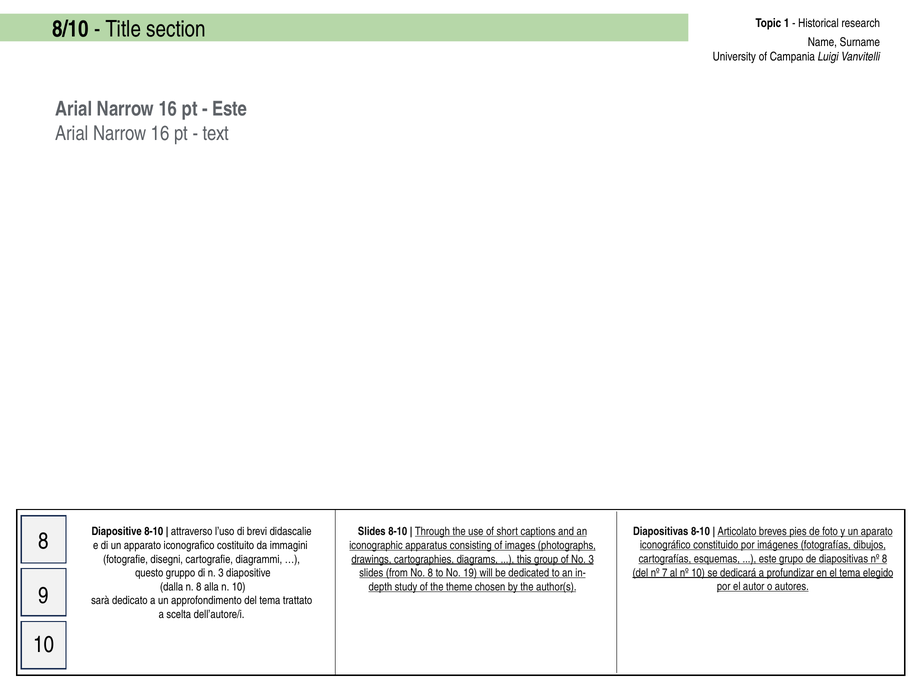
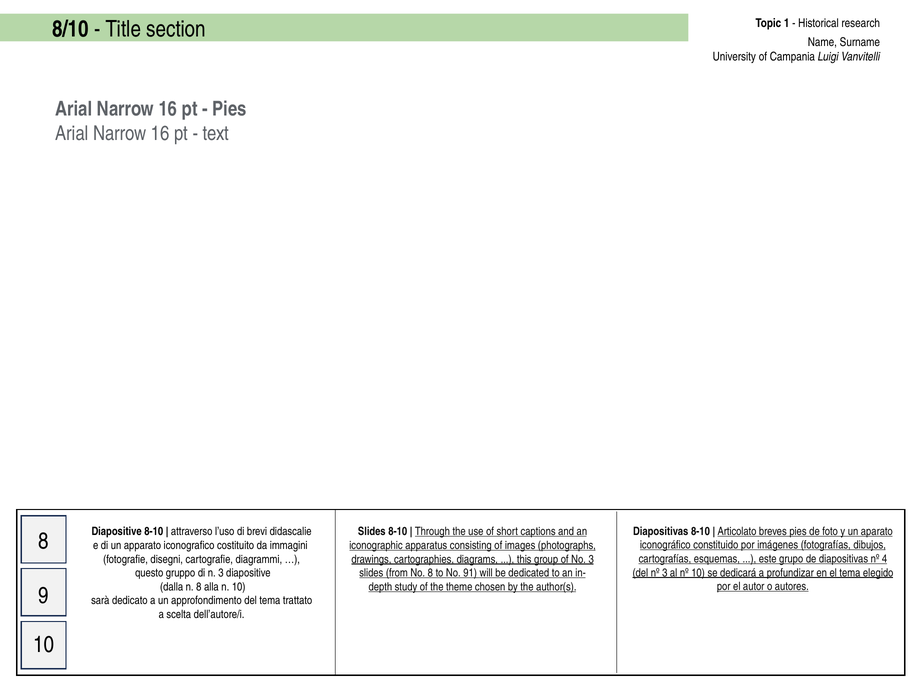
Este at (230, 109): Este -> Pies
nº 8: 8 -> 4
nº 7: 7 -> 3
19: 19 -> 91
